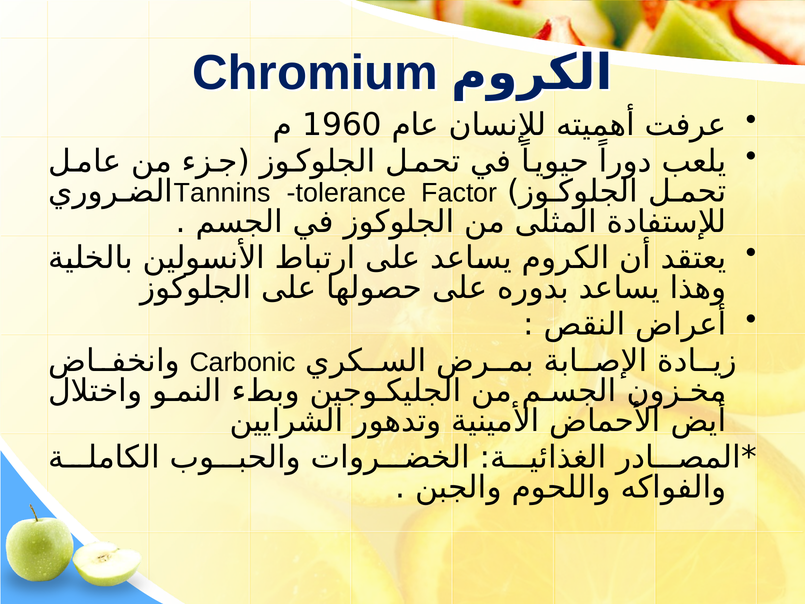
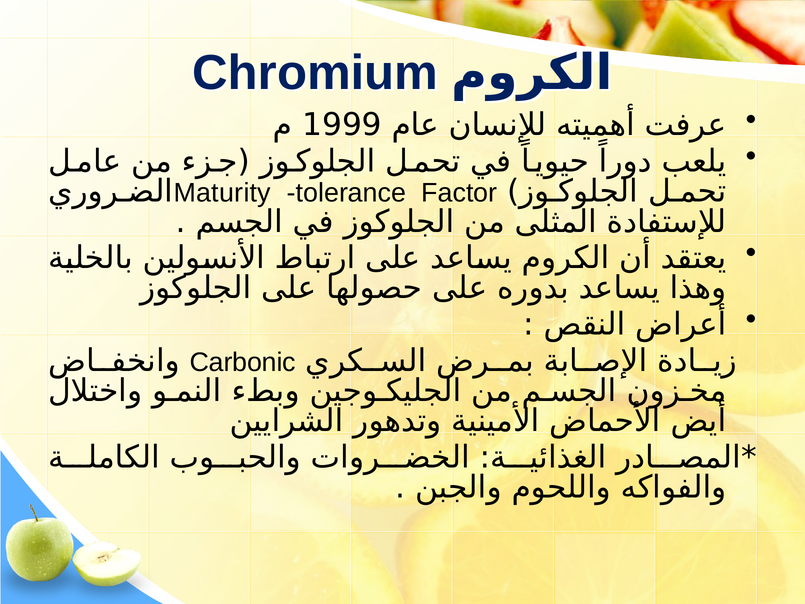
1960: 1960 -> 1999
Tannins: Tannins -> Maturity
